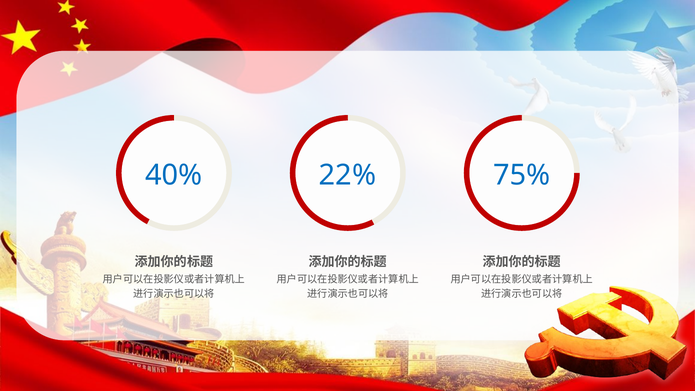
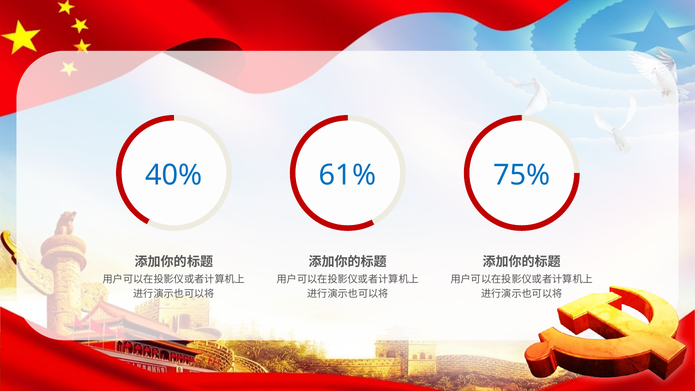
22%: 22% -> 61%
